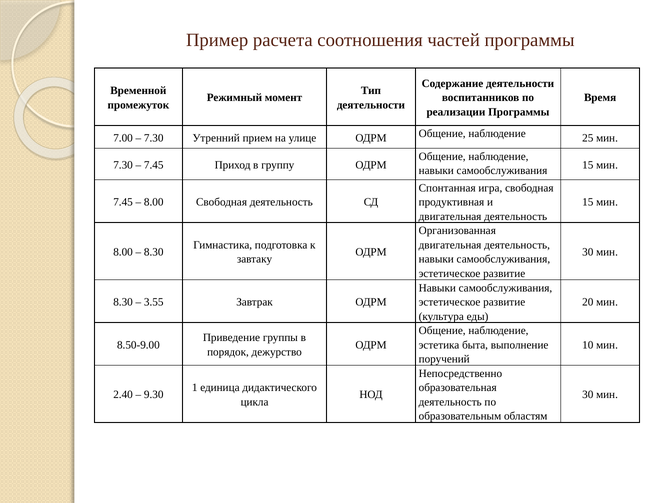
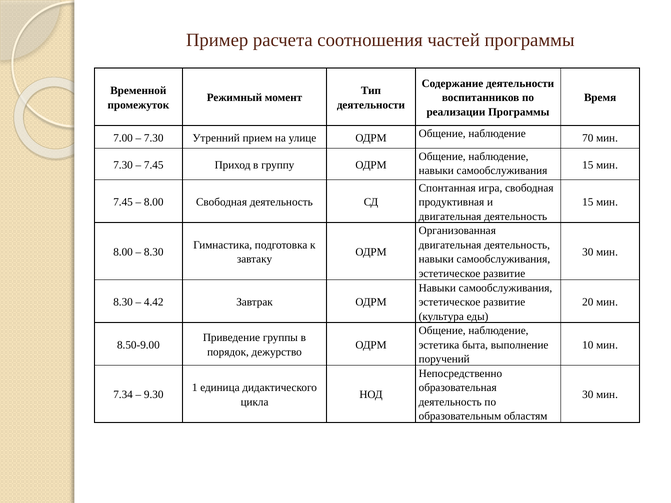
25: 25 -> 70
3.55: 3.55 -> 4.42
2.40: 2.40 -> 7.34
